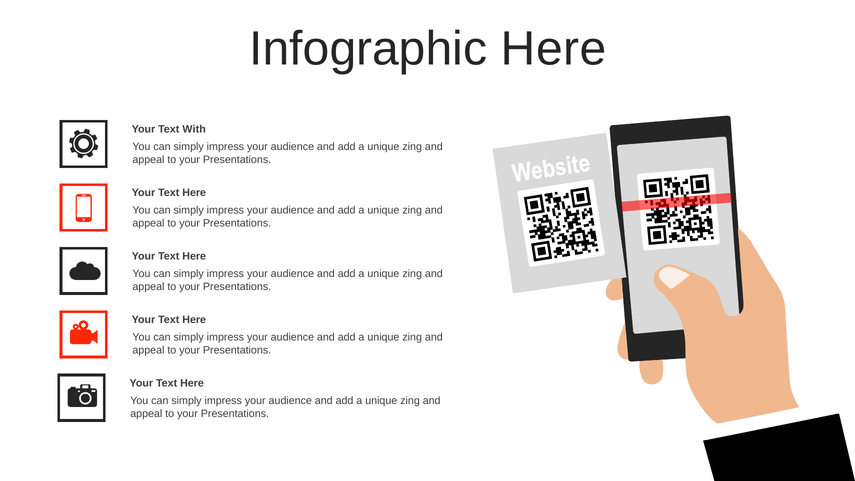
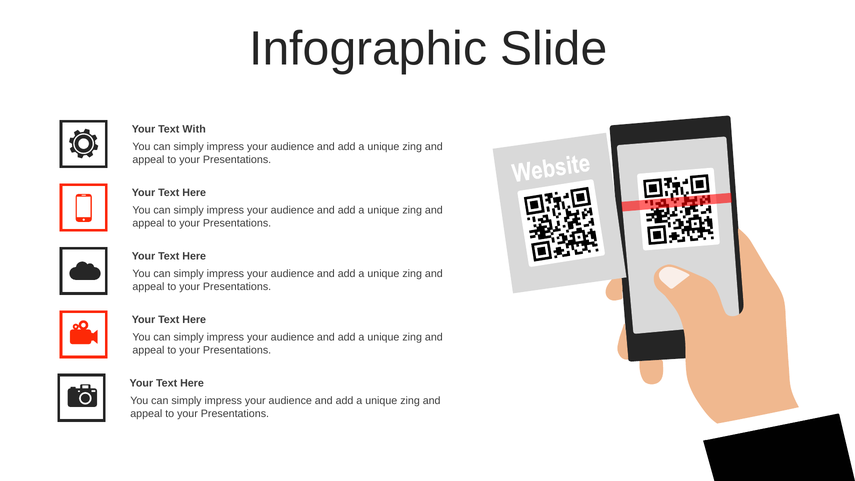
Infographic Here: Here -> Slide
